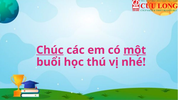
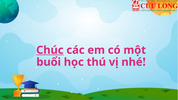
một underline: present -> none
